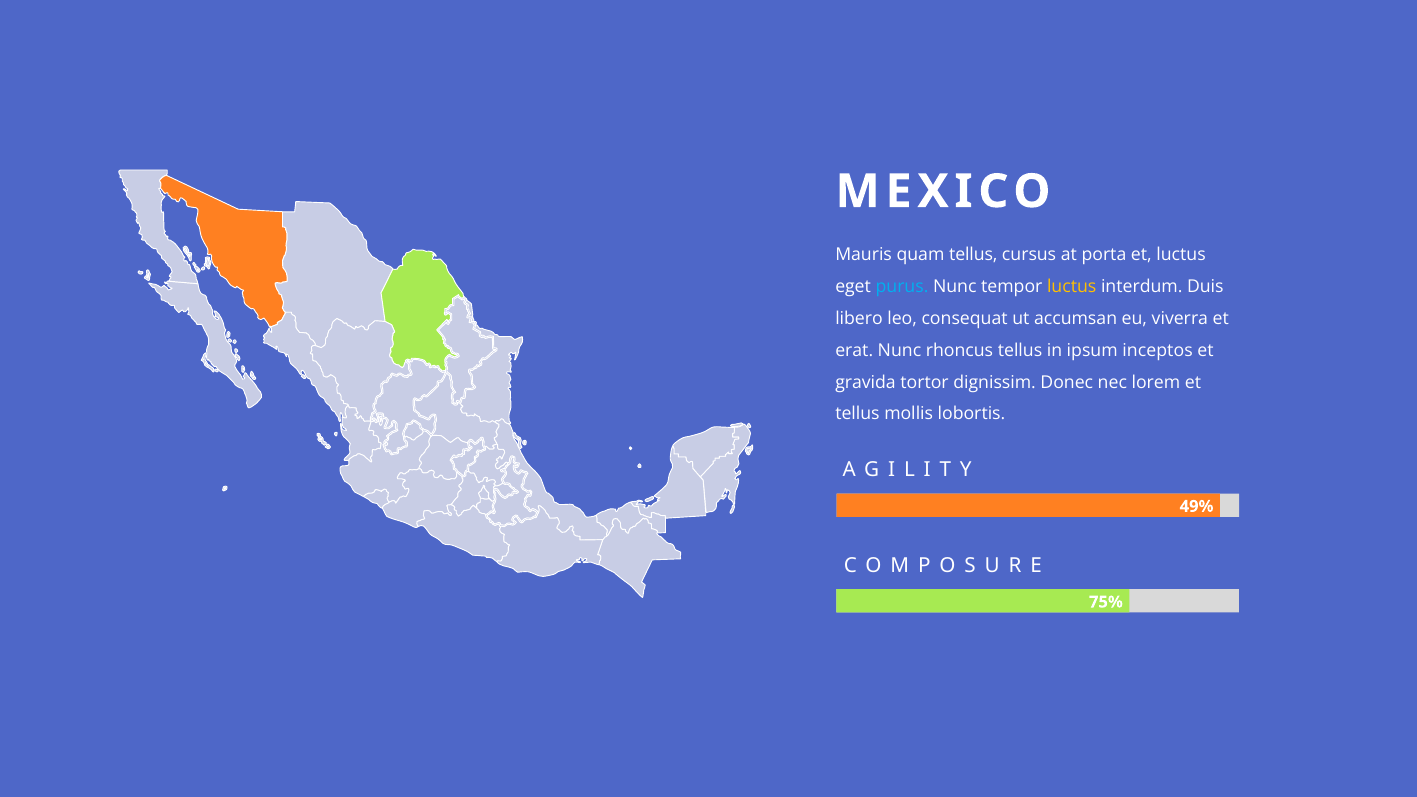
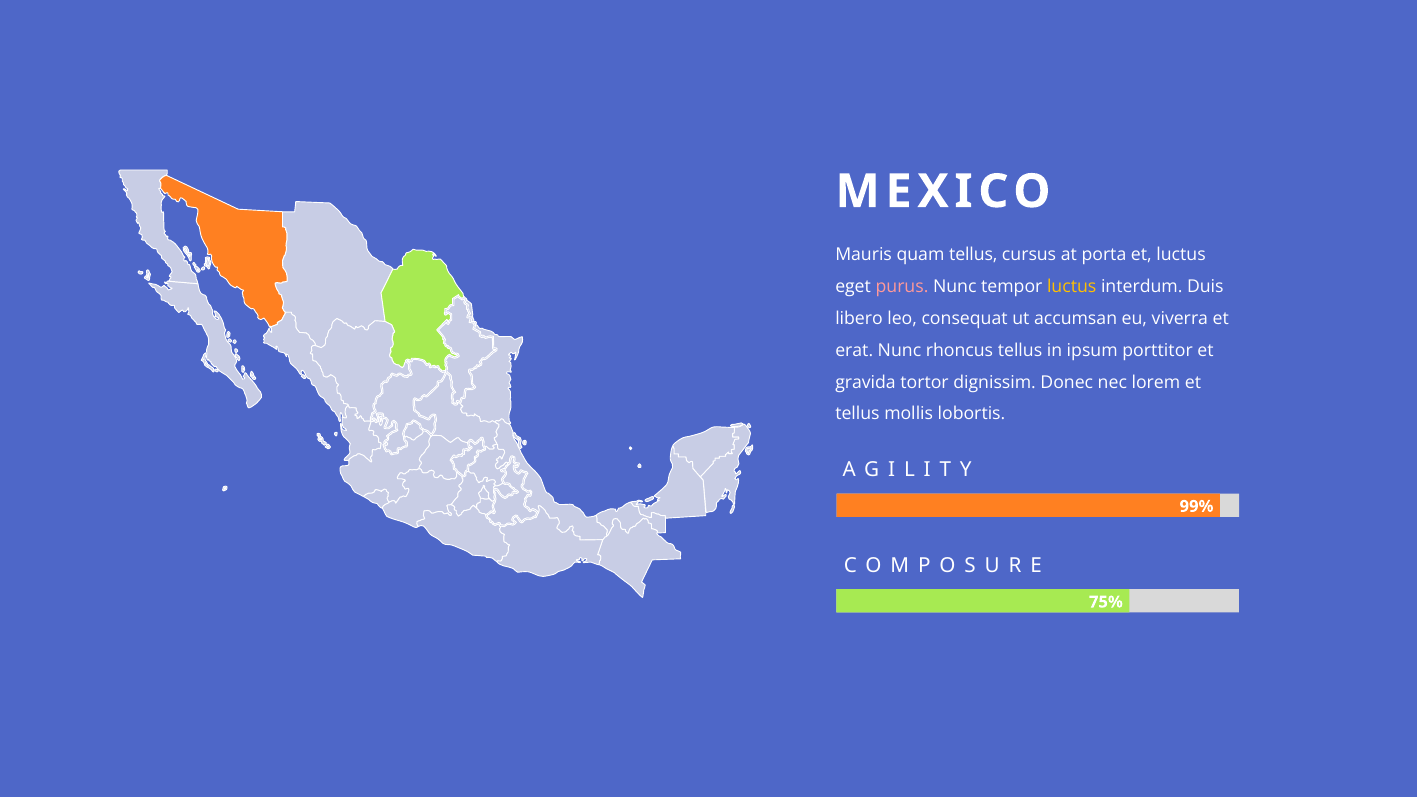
purus colour: light blue -> pink
inceptos: inceptos -> porttitor
49%: 49% -> 99%
